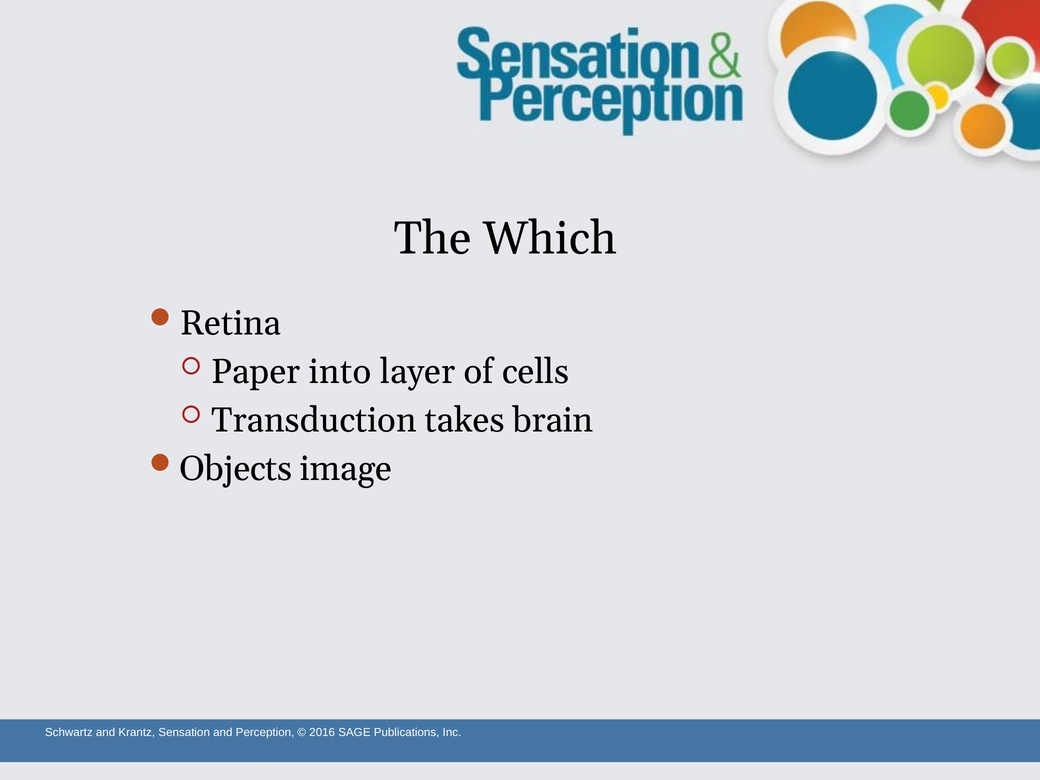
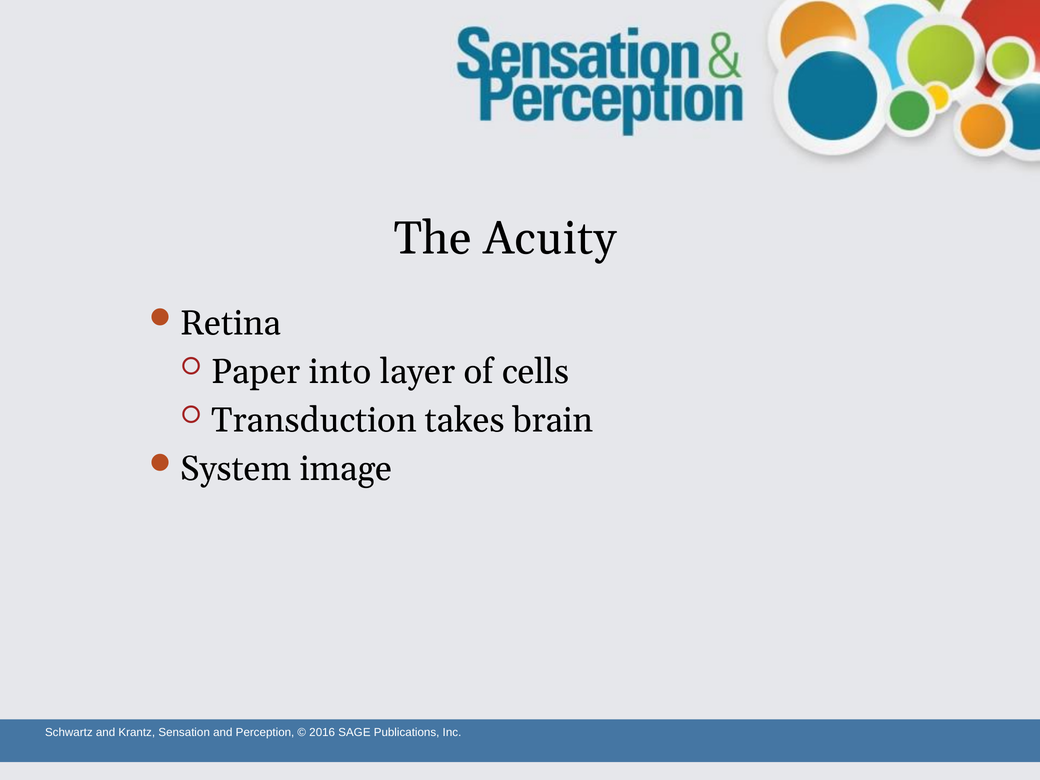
Which: Which -> Acuity
Objects: Objects -> System
